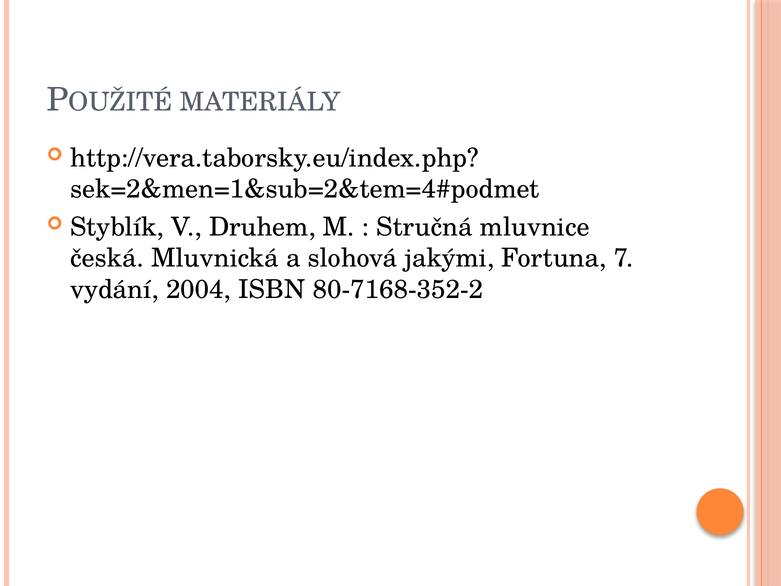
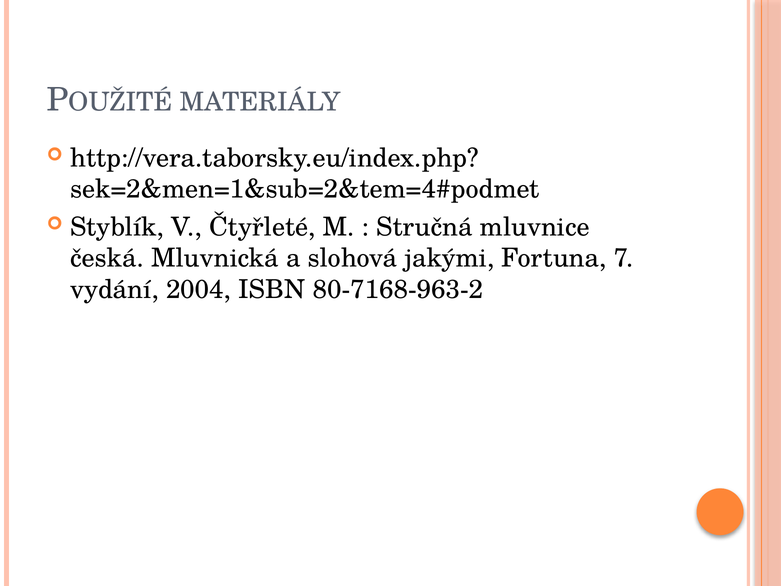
Druhem: Druhem -> Čtyřleté
80-7168-352-2: 80-7168-352-2 -> 80-7168-963-2
